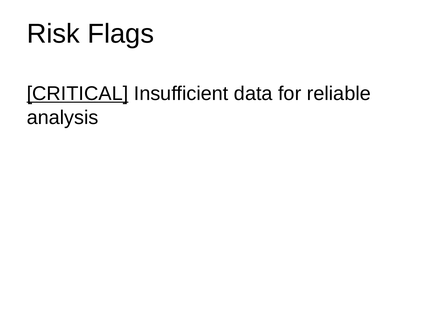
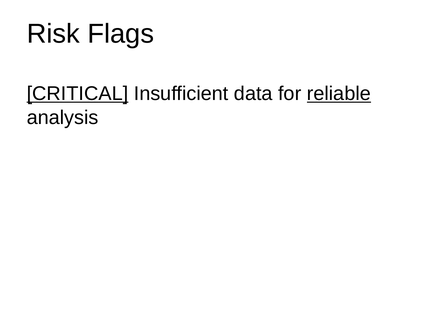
reliable underline: none -> present
